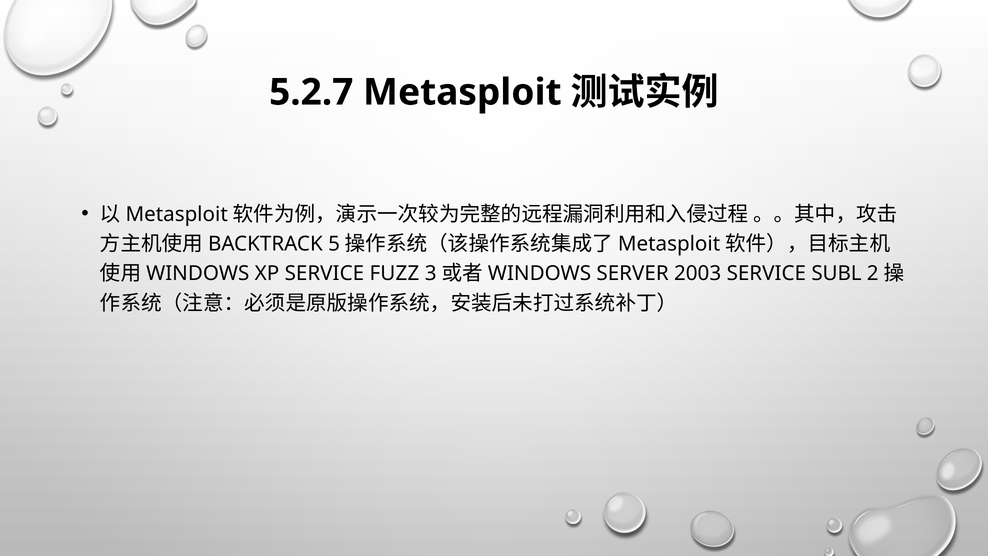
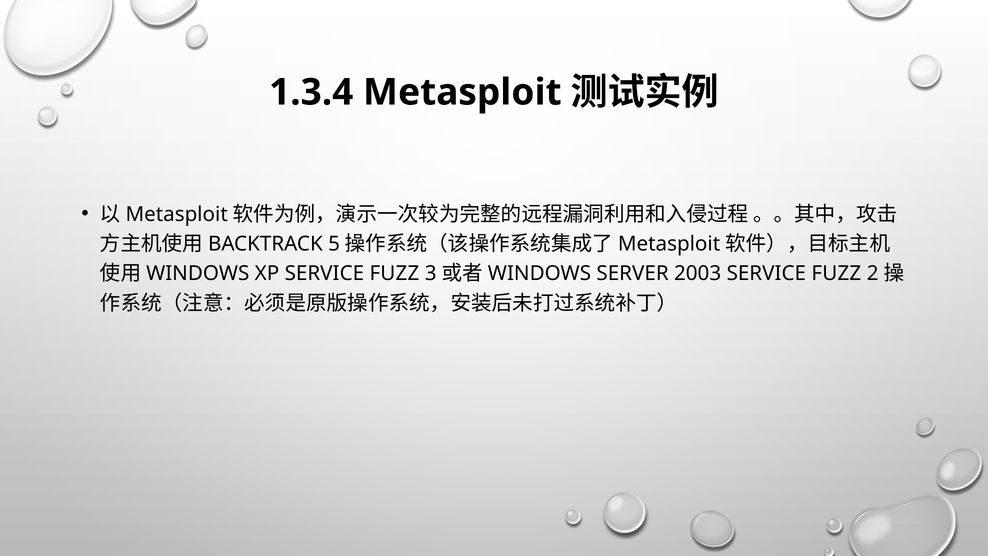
5.2.7: 5.2.7 -> 1.3.4
2003 SERVICE SUBL: SUBL -> FUZZ
